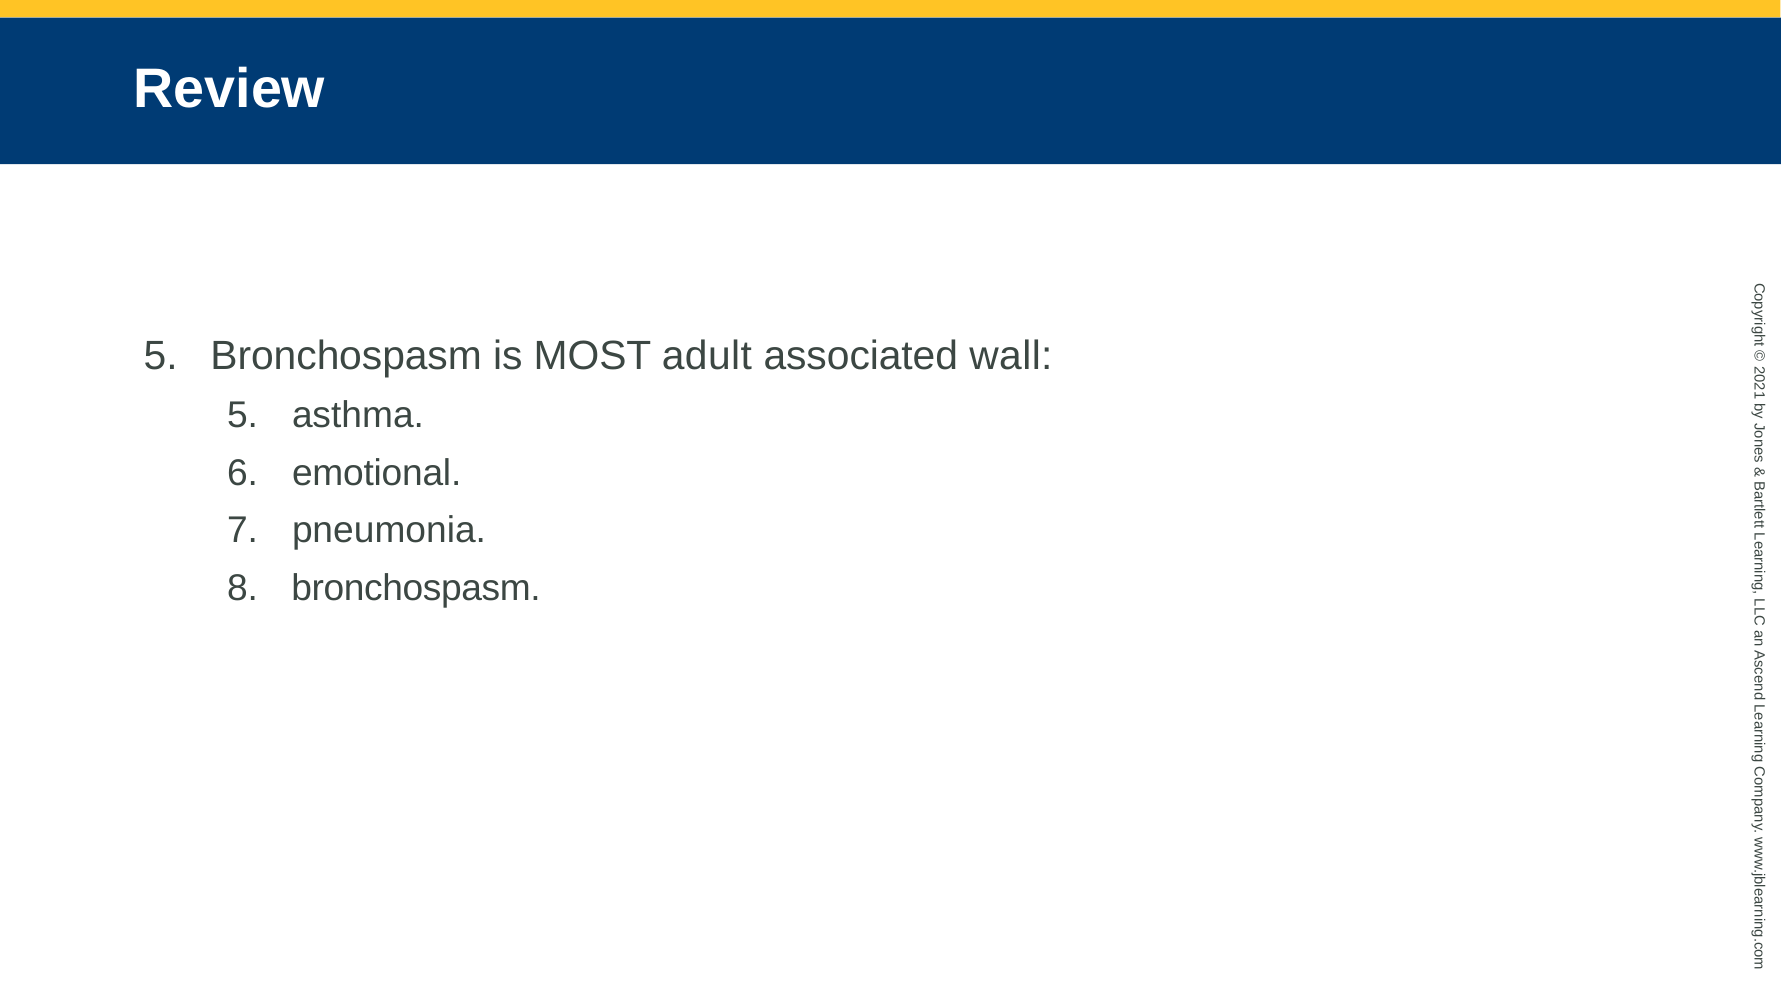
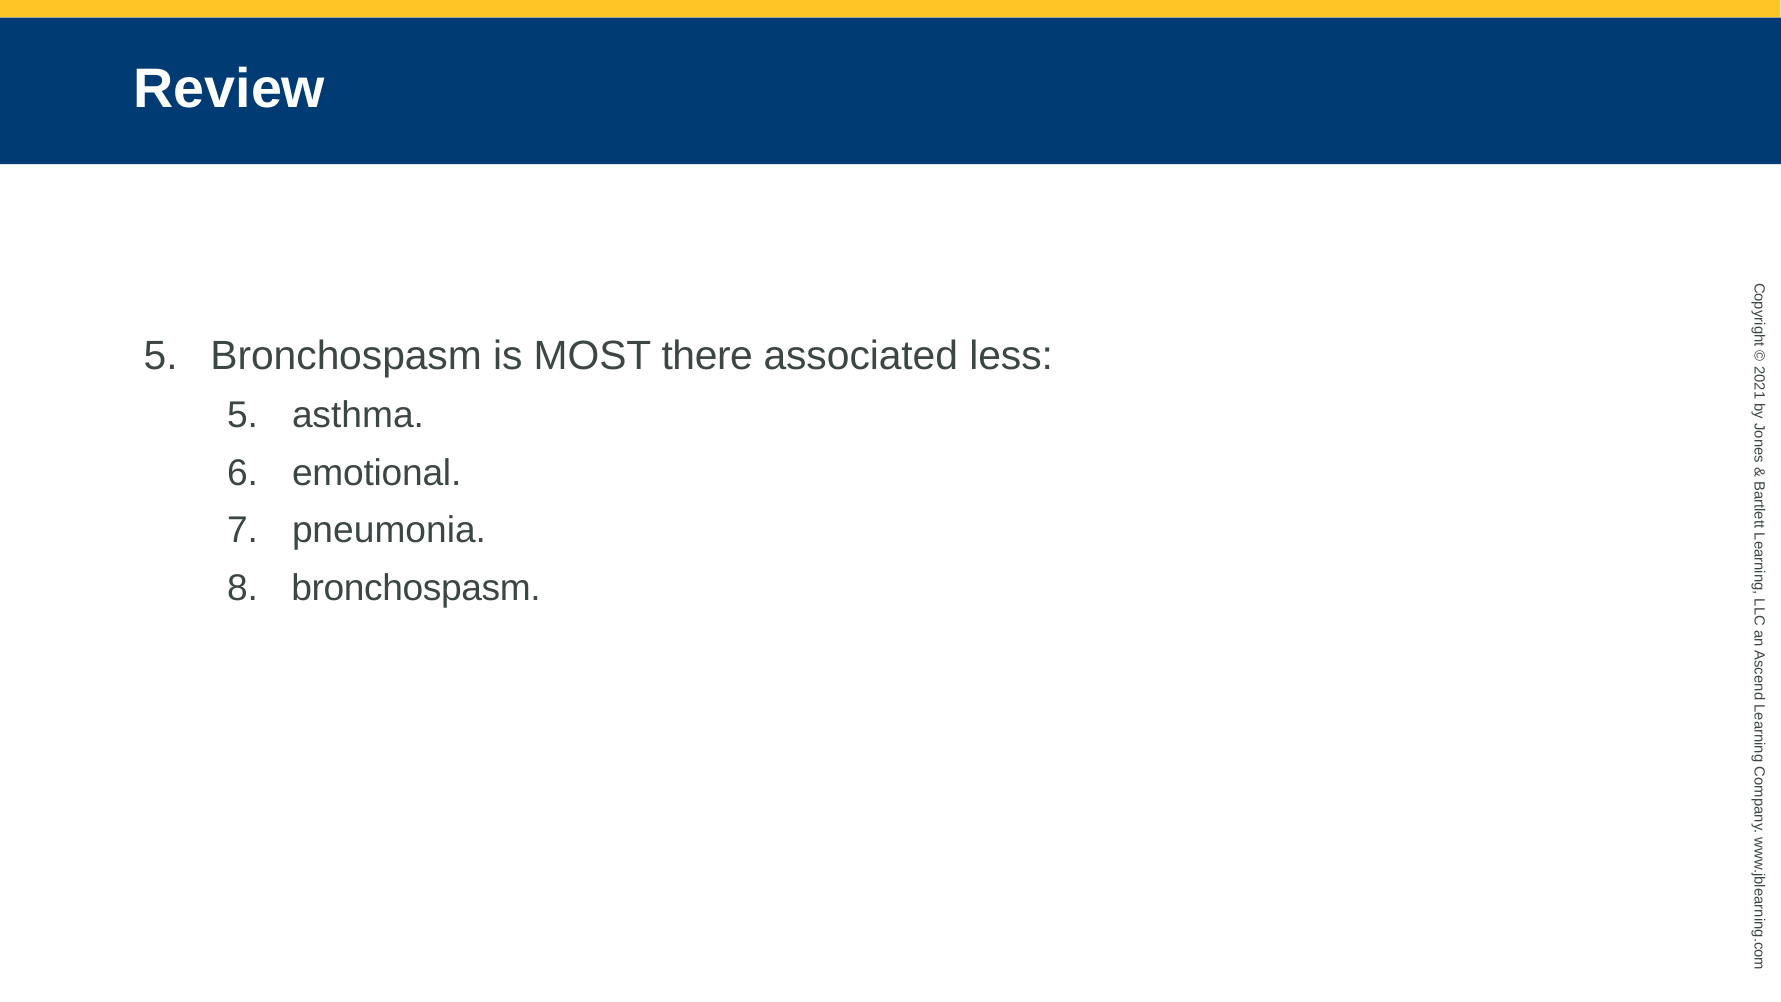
adult: adult -> there
wall: wall -> less
